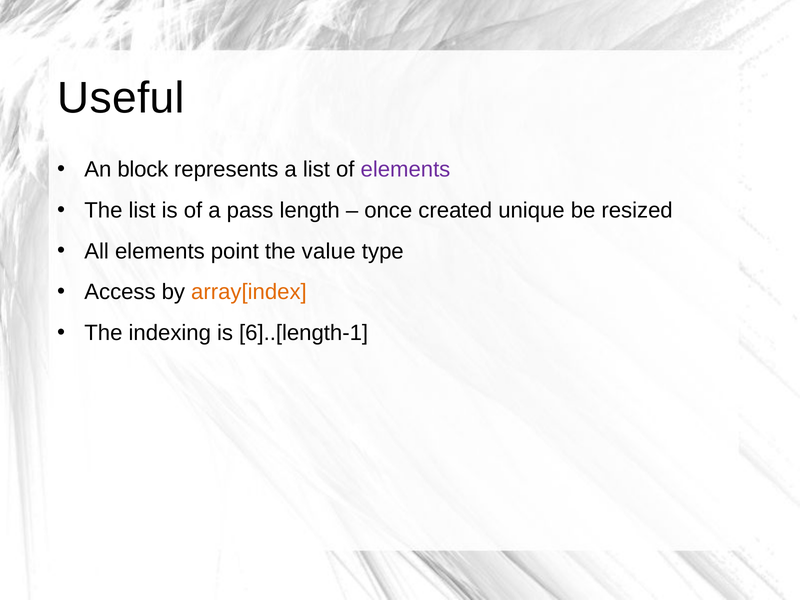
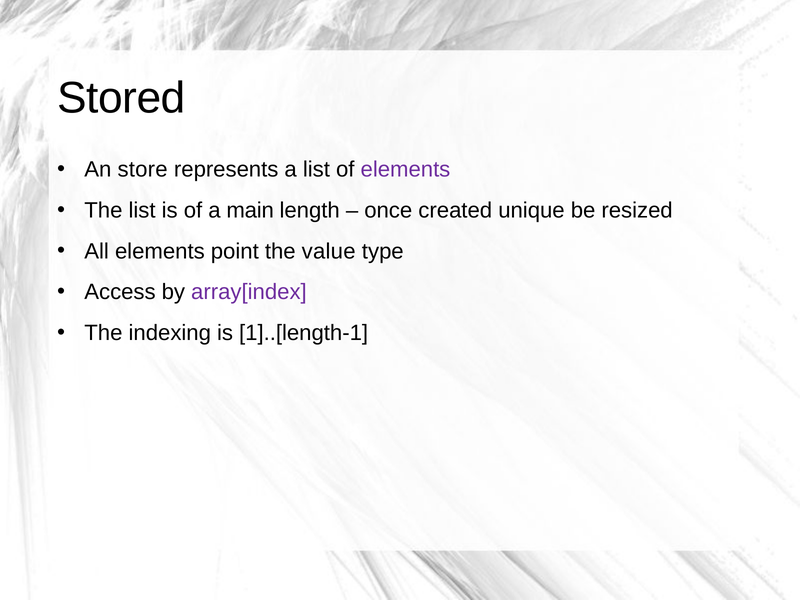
Useful: Useful -> Stored
block: block -> store
pass: pass -> main
array[index colour: orange -> purple
6]..[length-1: 6]..[length-1 -> 1]..[length-1
